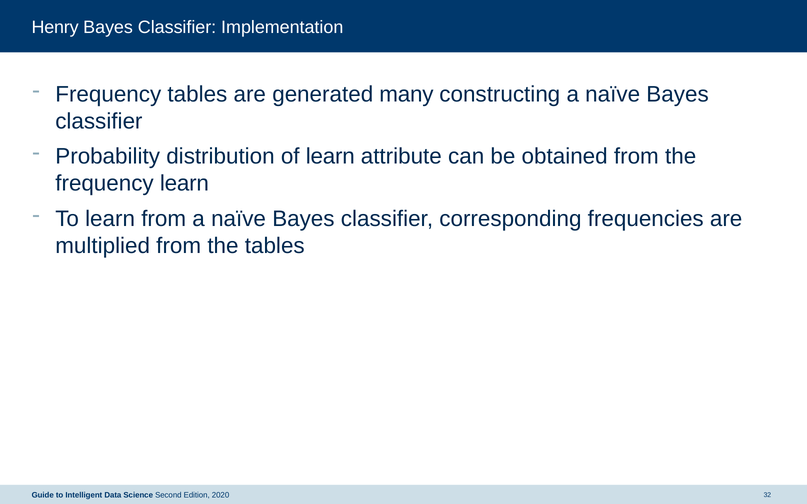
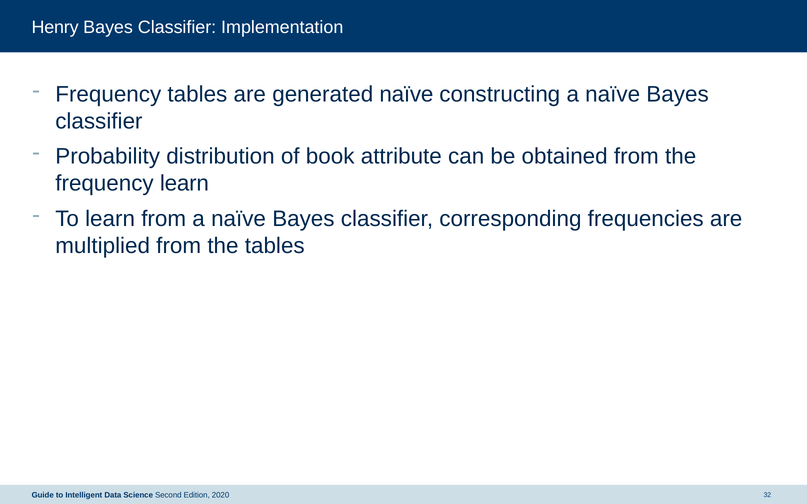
generated many: many -> naïve
of learn: learn -> book
